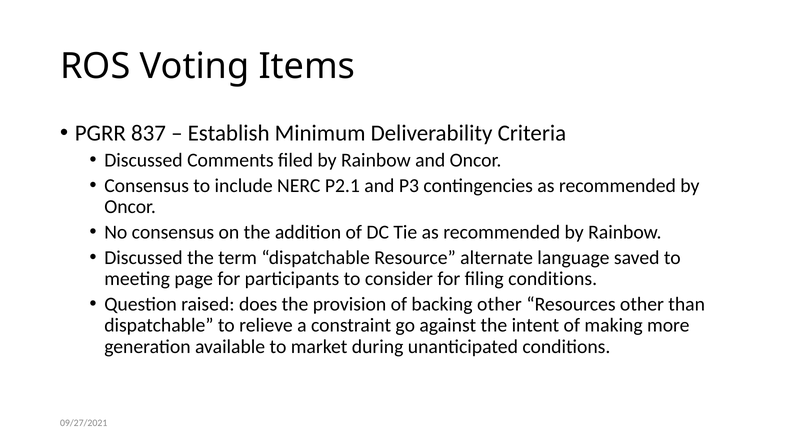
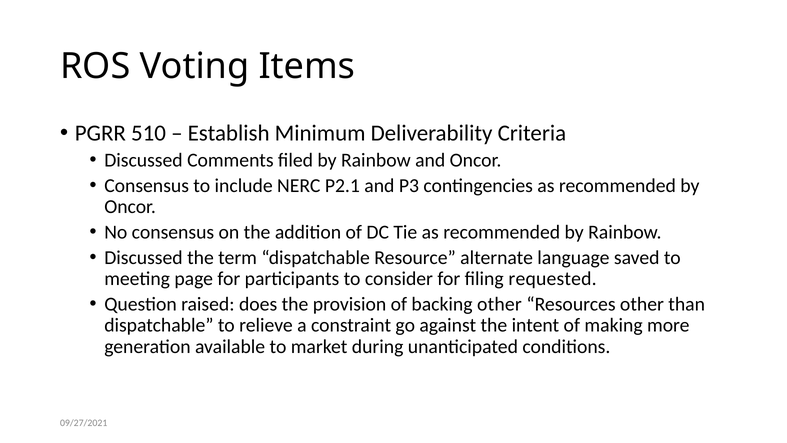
837: 837 -> 510
filing conditions: conditions -> requested
